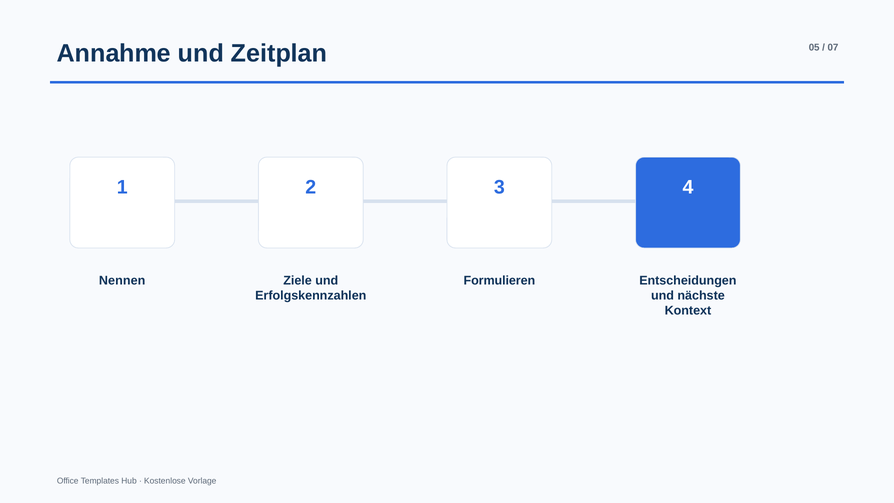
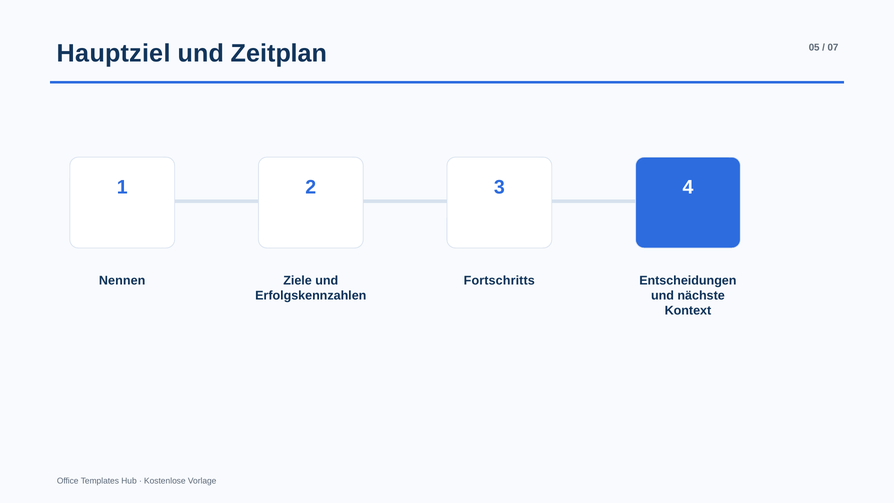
Annahme: Annahme -> Hauptziel
Formulieren: Formulieren -> Fortschritts
